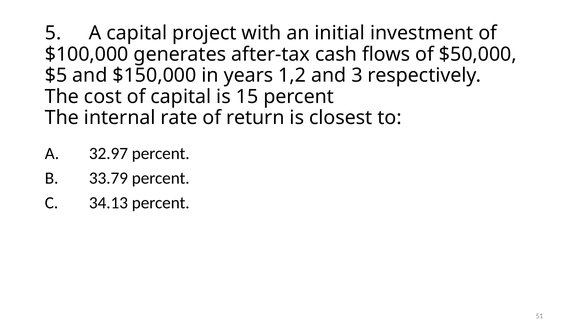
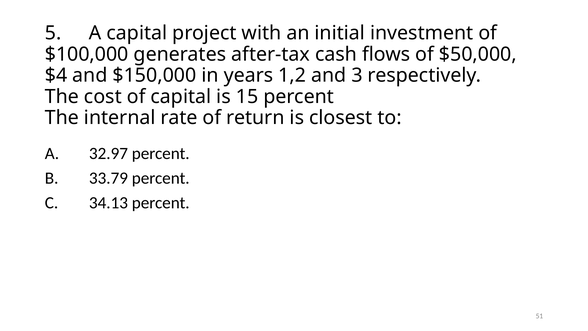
$5: $5 -> $4
